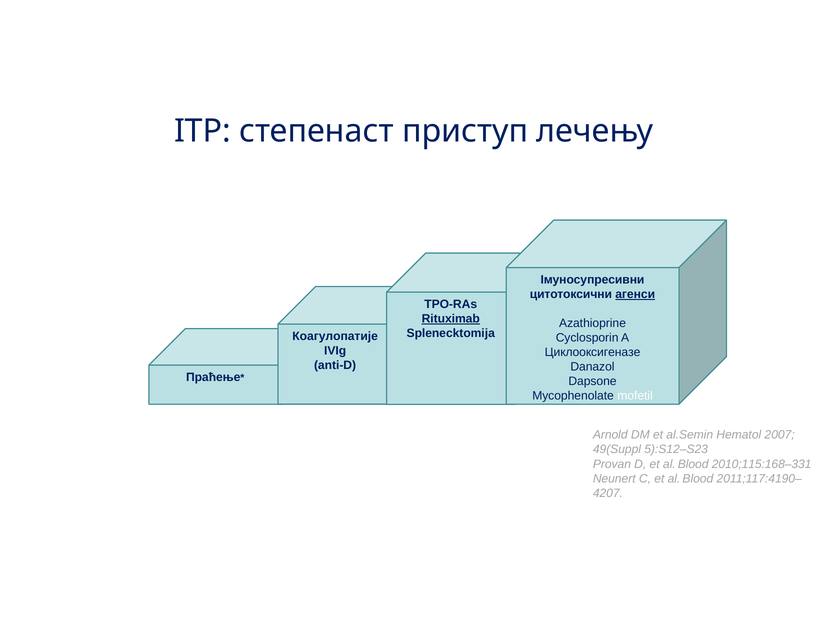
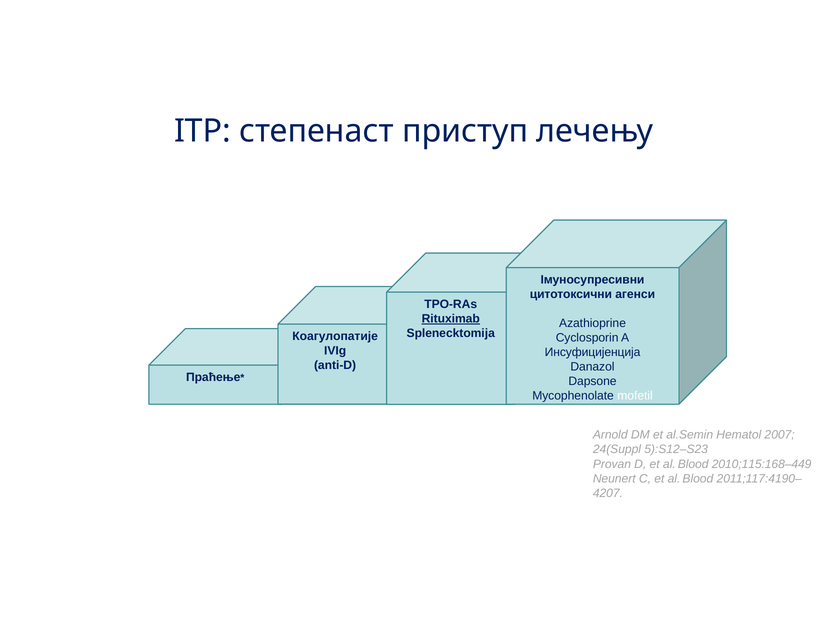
агенси underline: present -> none
Циклооксигеназе: Циклооксигеназе -> Инсуфицијенција
49(Suppl: 49(Suppl -> 24(Suppl
2010;115:168–331: 2010;115:168–331 -> 2010;115:168–449
